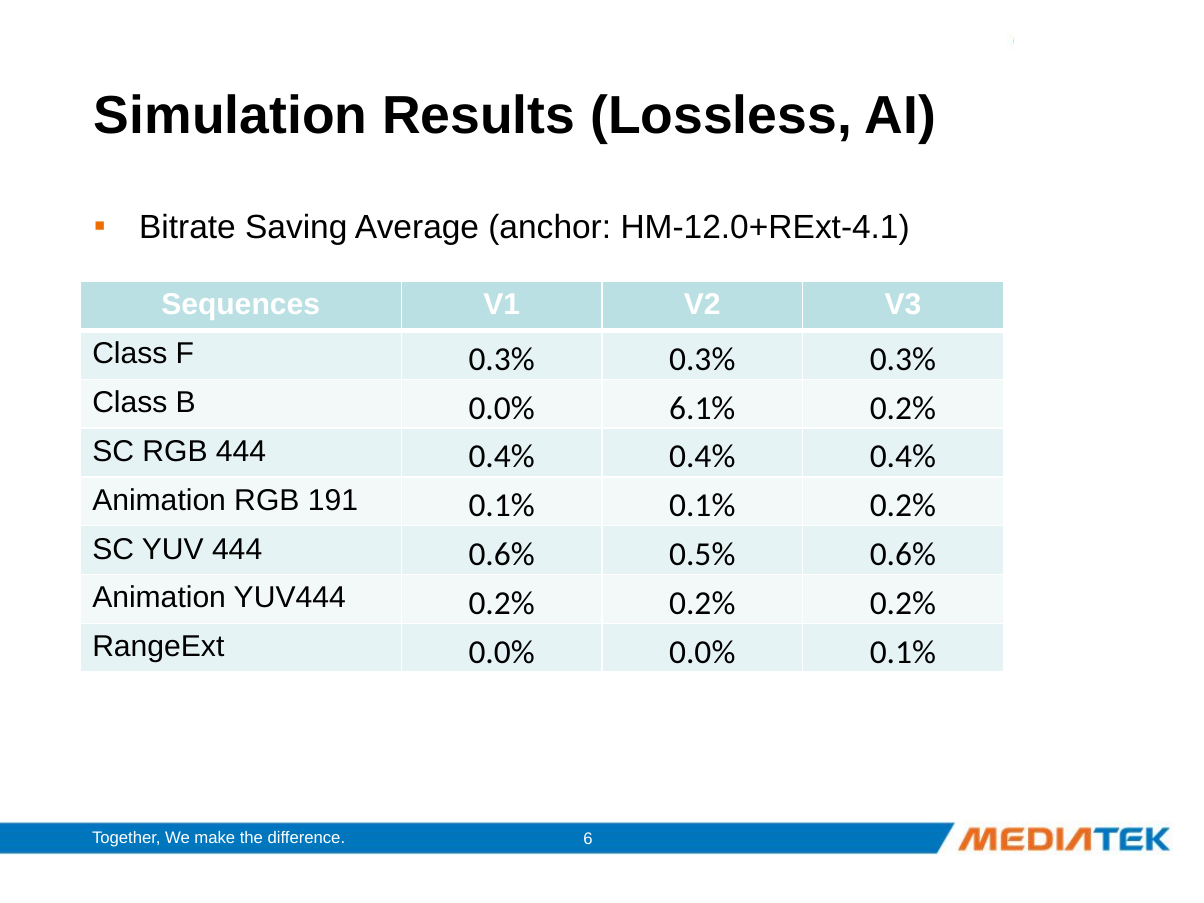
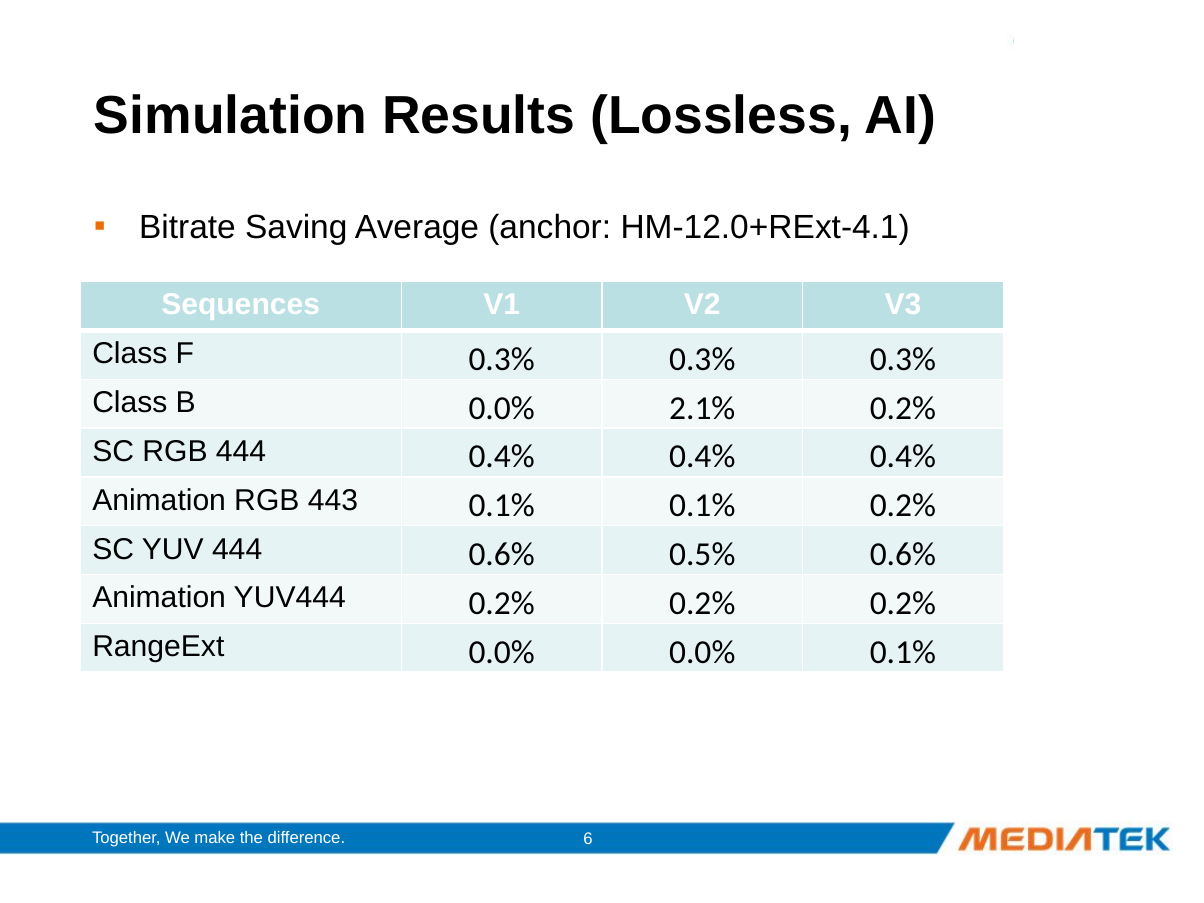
6.1%: 6.1% -> 2.1%
191: 191 -> 443
